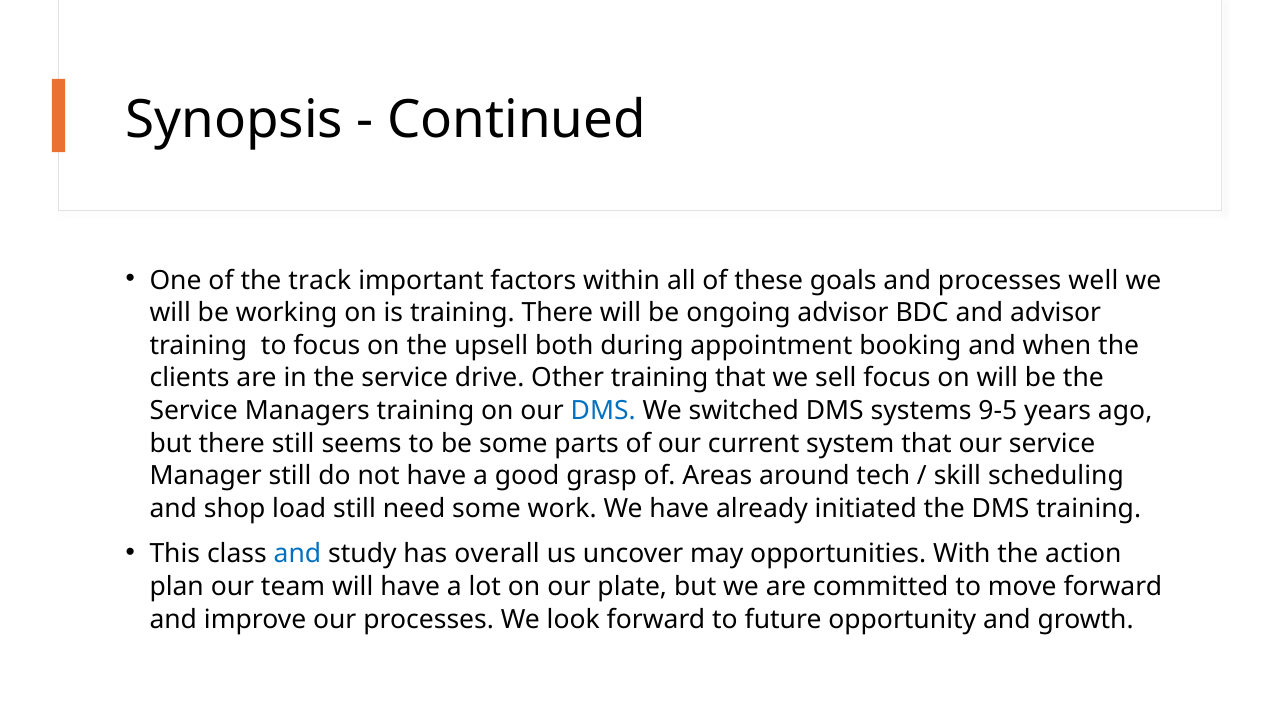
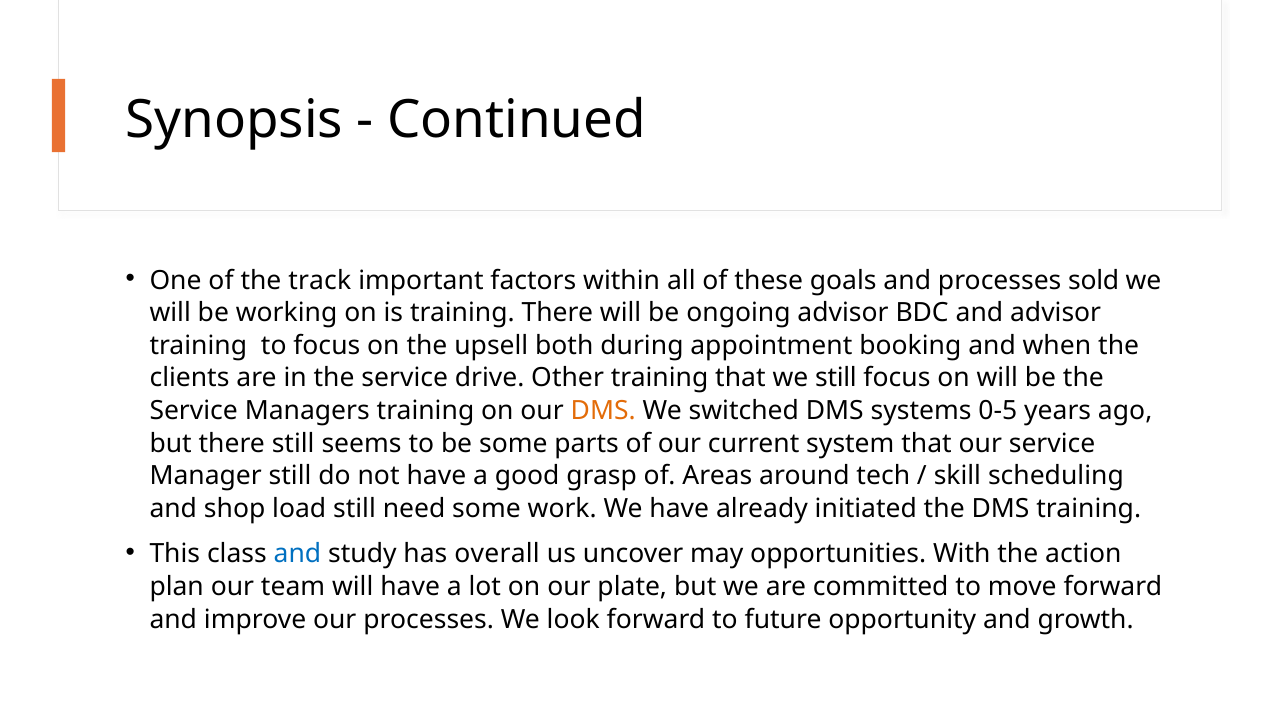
well: well -> sold
we sell: sell -> still
DMS at (603, 411) colour: blue -> orange
9-5: 9-5 -> 0-5
